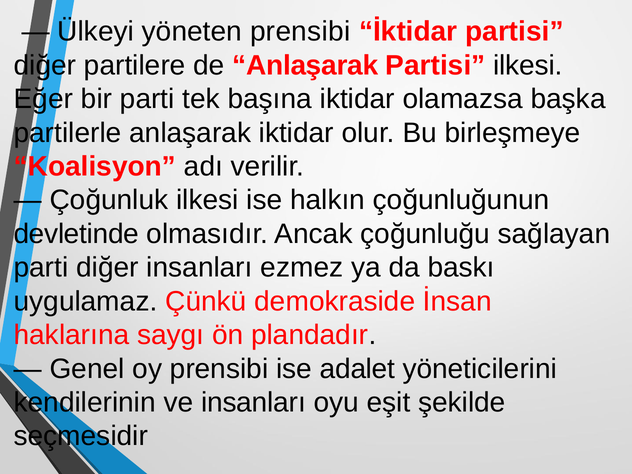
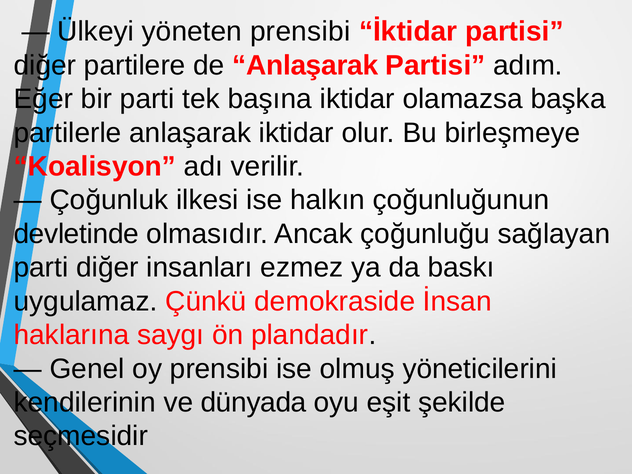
Partisi ilkesi: ilkesi -> adım
adalet: adalet -> olmuş
ve insanları: insanları -> dünyada
